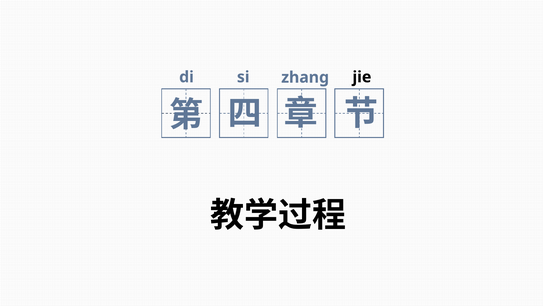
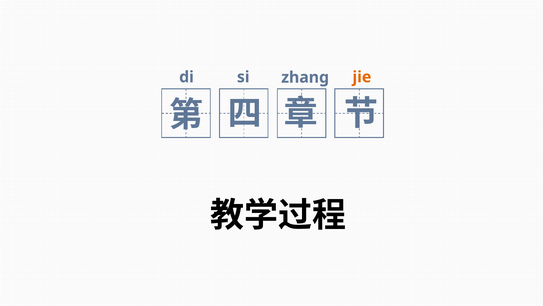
jie colour: black -> orange
